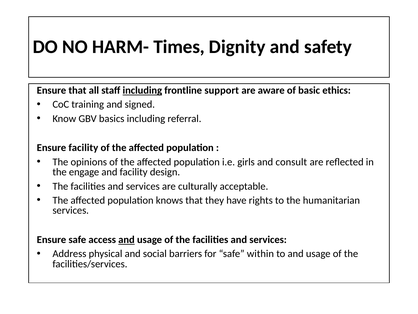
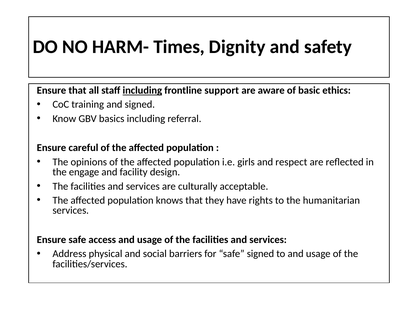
Ensure facility: facility -> careful
consult: consult -> respect
and at (126, 239) underline: present -> none
safe within: within -> signed
